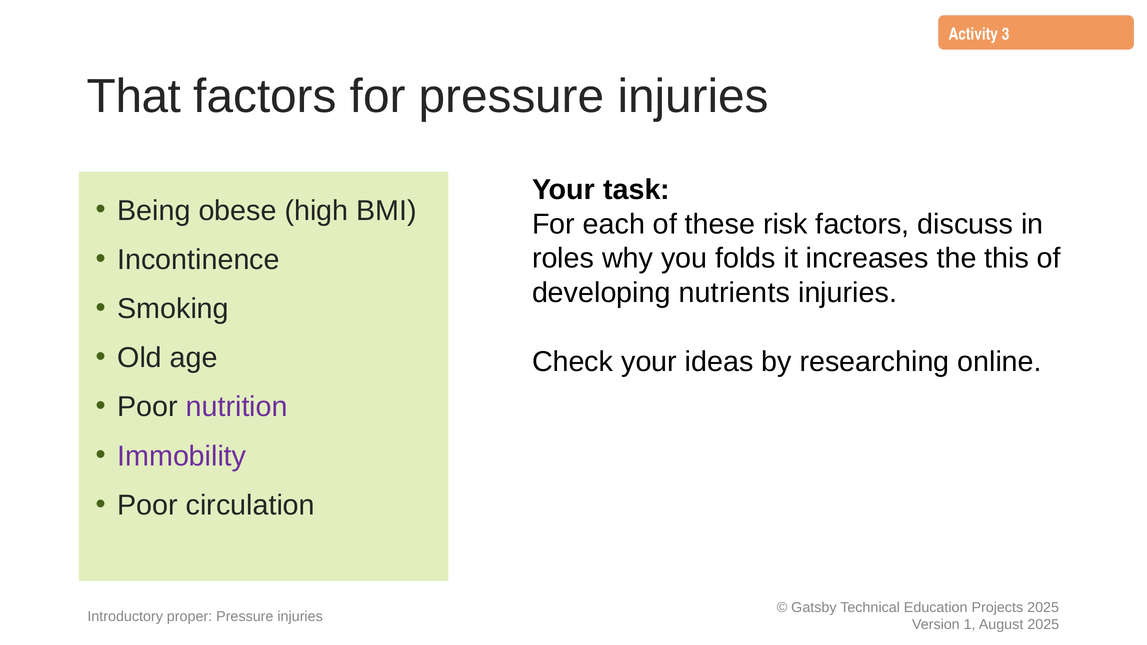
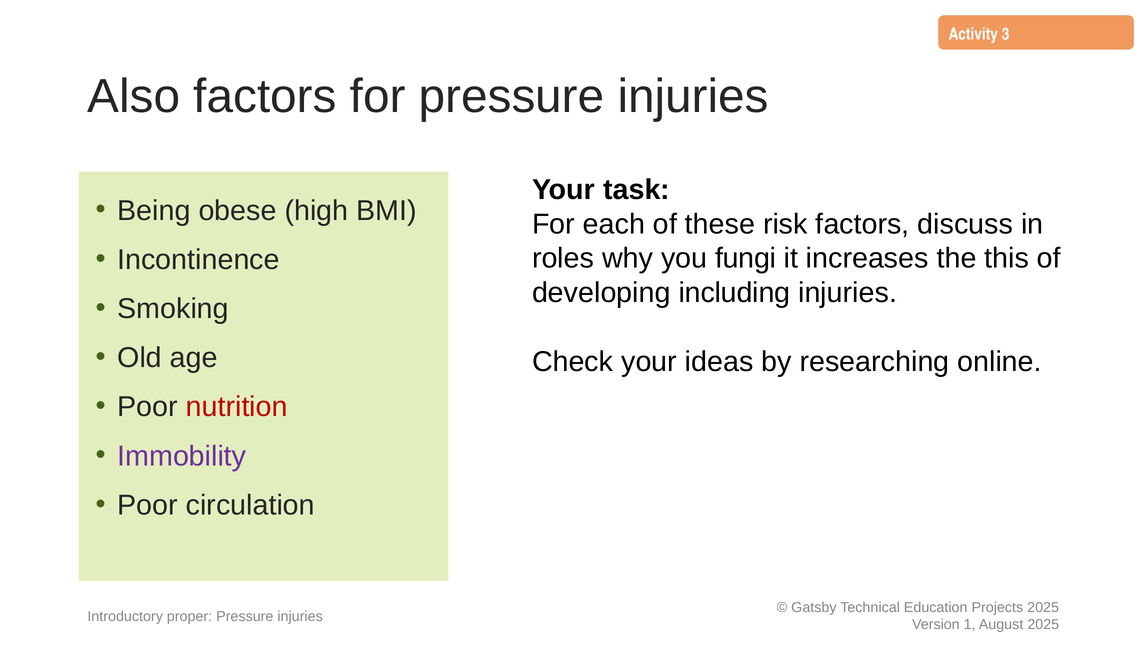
That: That -> Also
folds: folds -> fungi
nutrients: nutrients -> including
nutrition colour: purple -> red
